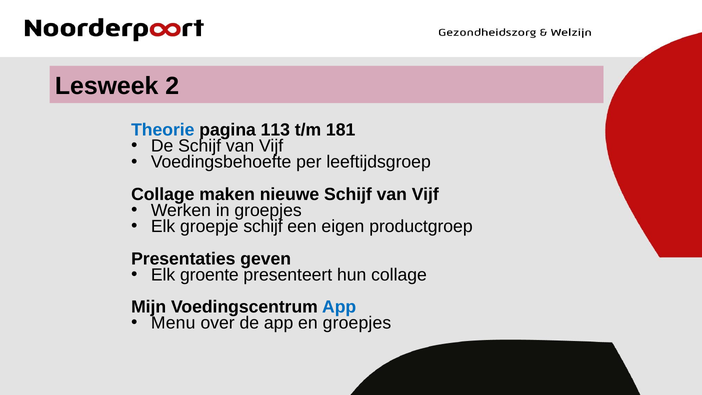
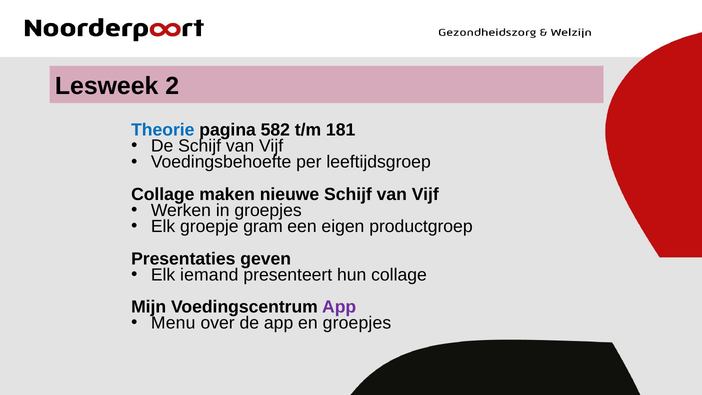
113: 113 -> 582
groepje schijf: schijf -> gram
groente: groente -> iemand
App at (339, 307) colour: blue -> purple
